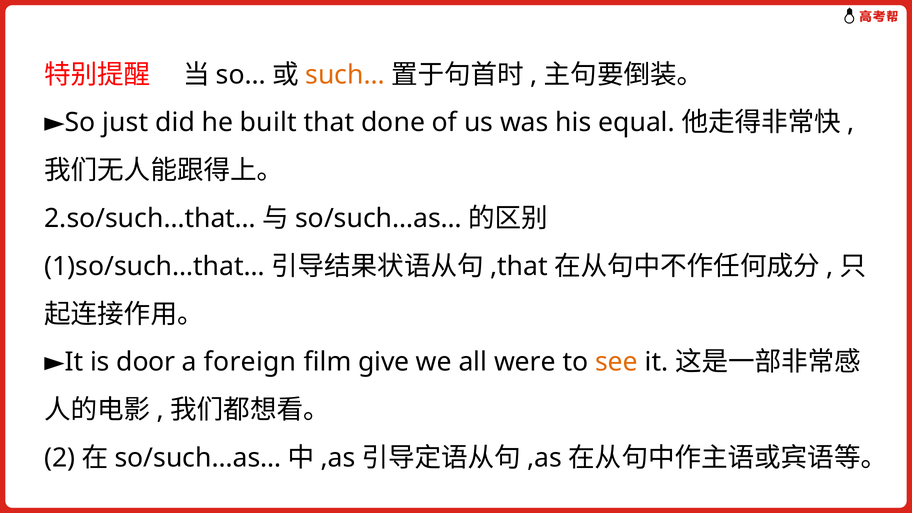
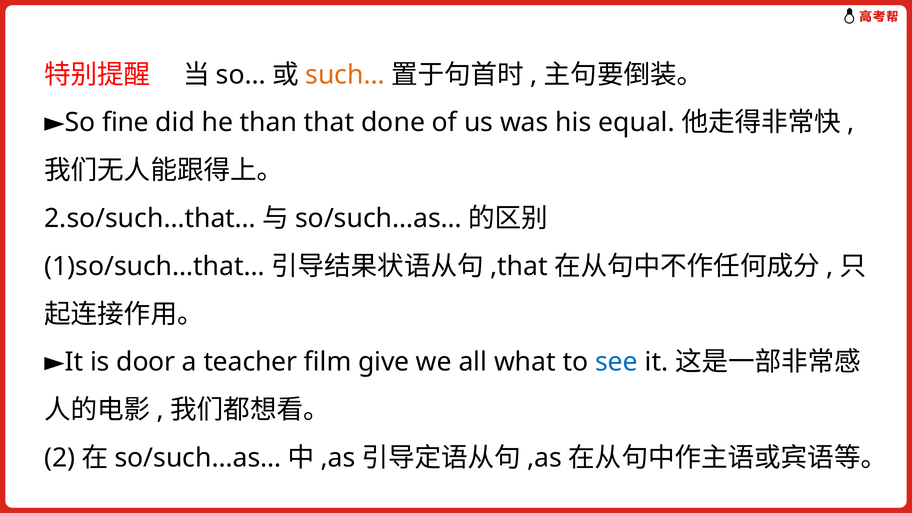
just: just -> fine
built: built -> than
foreign: foreign -> teacher
were: were -> what
see colour: orange -> blue
